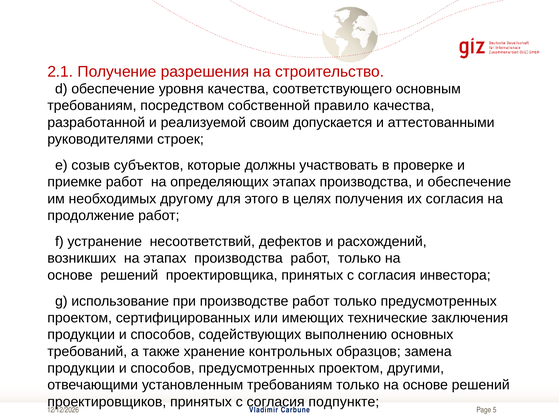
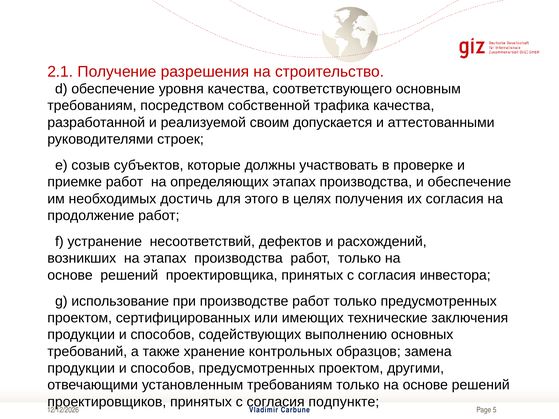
правило: правило -> трафика
другому: другому -> достичь
